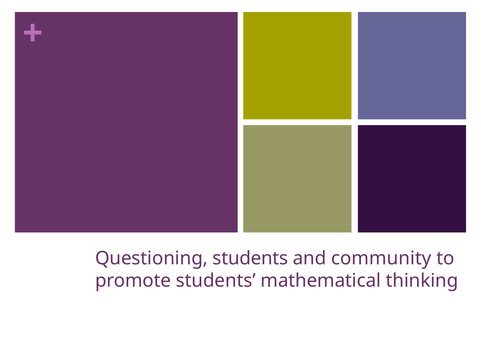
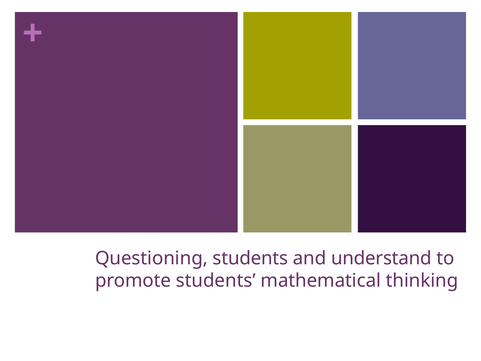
community: community -> understand
